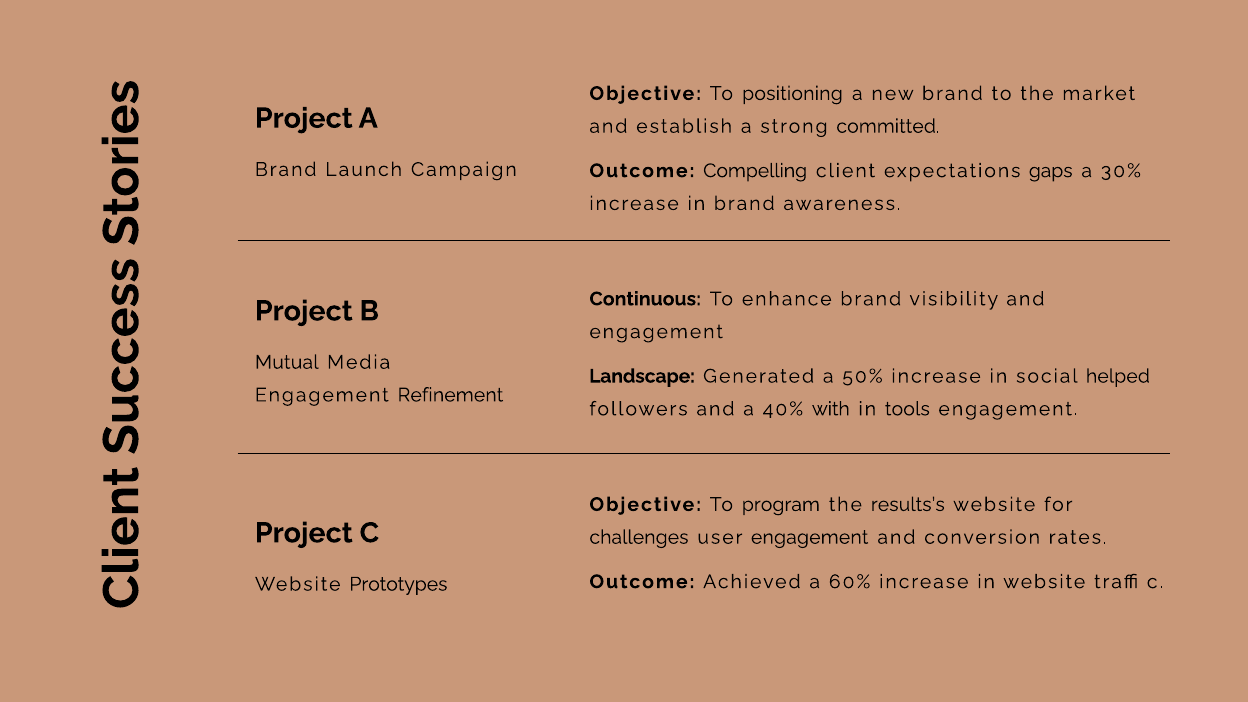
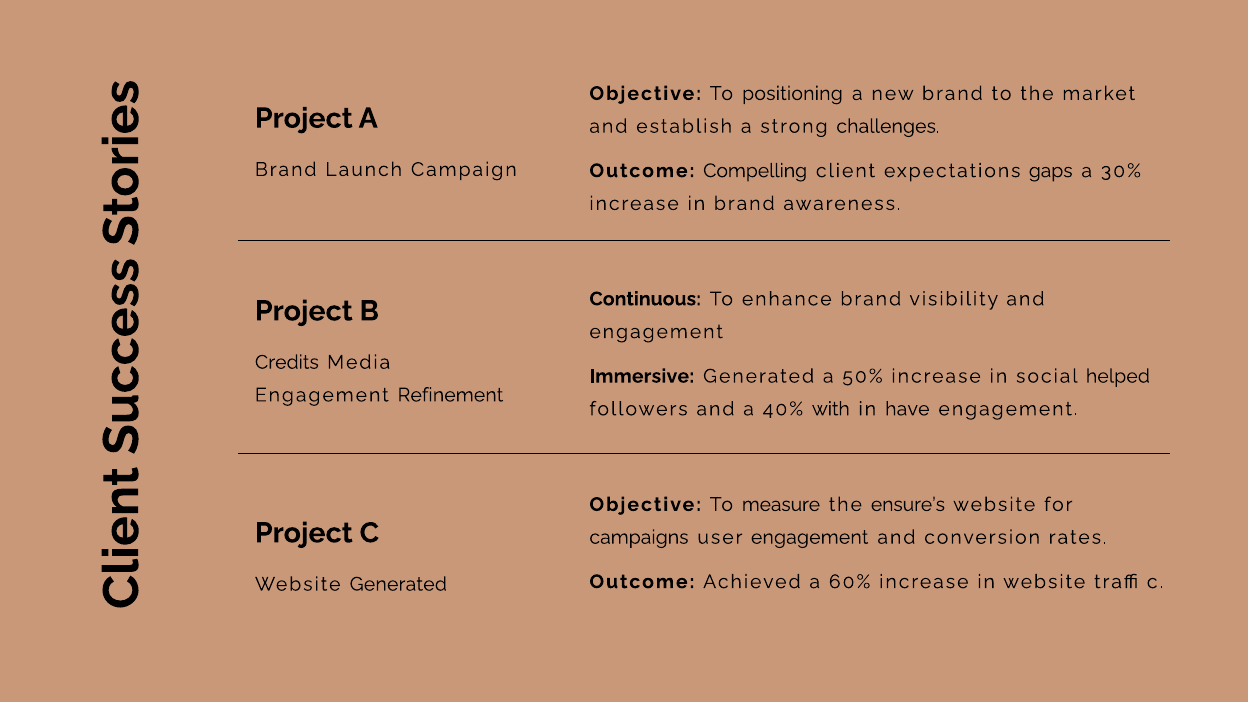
committed: committed -> challenges
Mutual: Mutual -> Credits
Landscape: Landscape -> Immersive
tools: tools -> have
program: program -> measure
results’s: results’s -> ensure’s
challenges: challenges -> campaigns
Website Prototypes: Prototypes -> Generated
